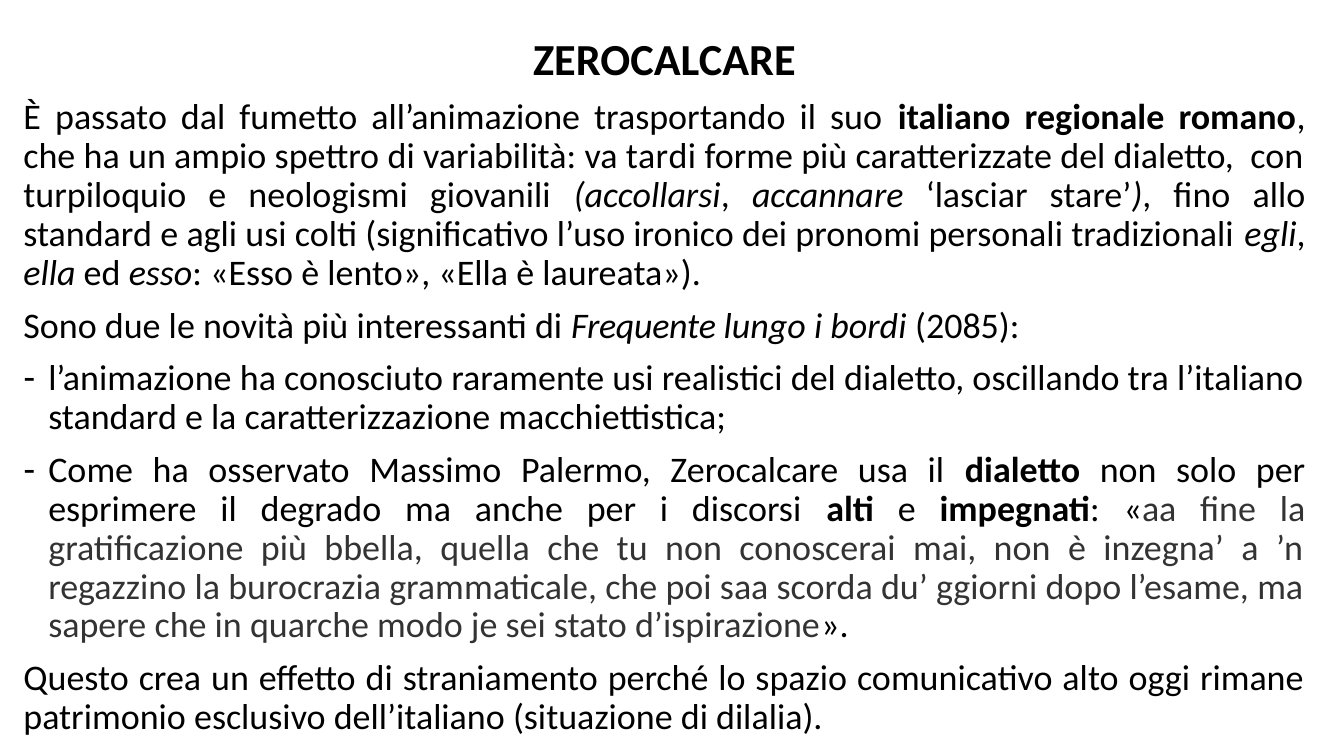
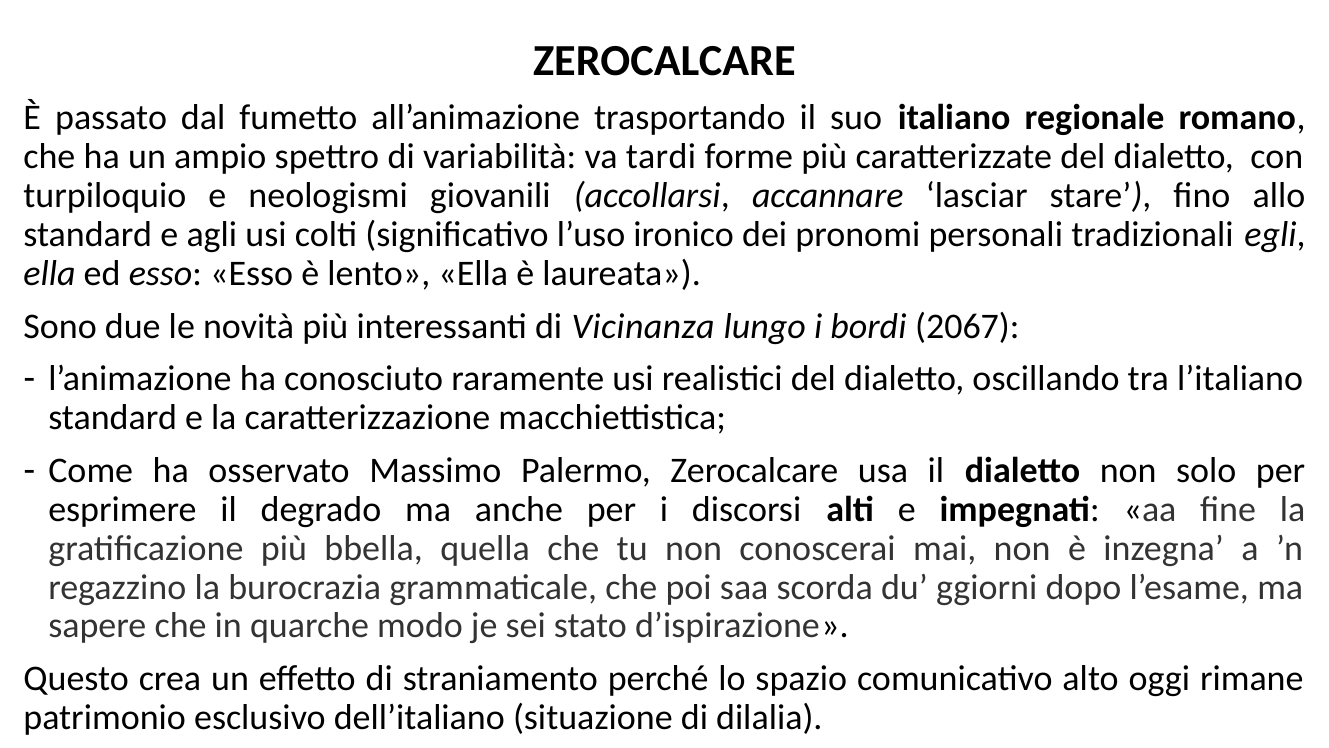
Frequente: Frequente -> Vicinanza
2085: 2085 -> 2067
